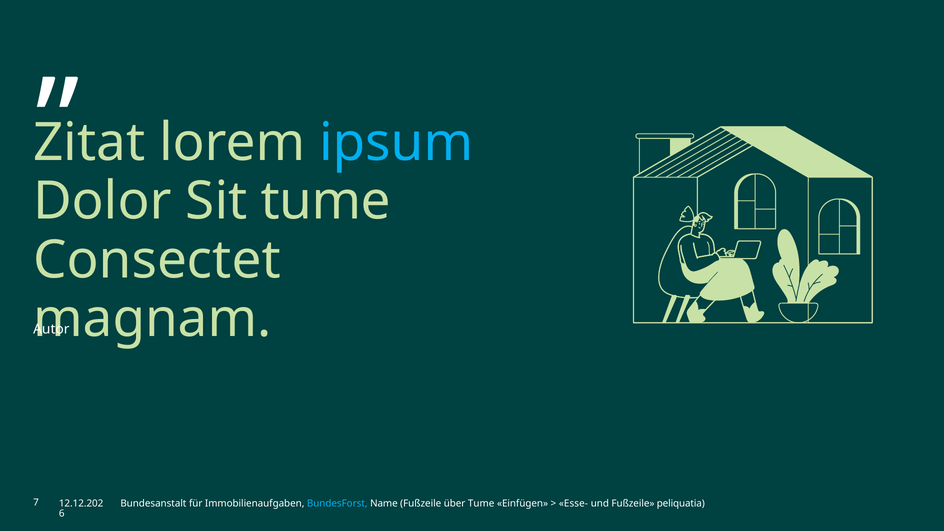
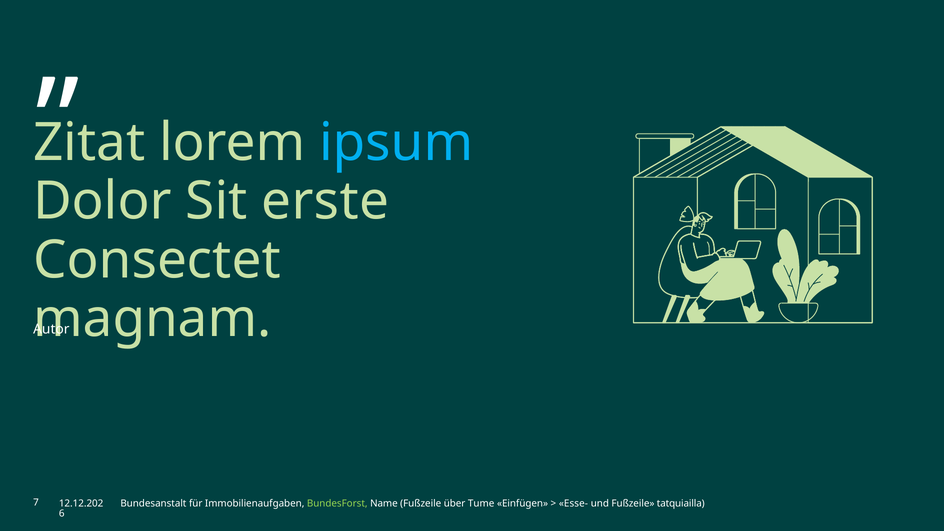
Sit tume: tume -> erste
BundesForst colour: light blue -> light green
peliquatia: peliquatia -> tatquiailla
